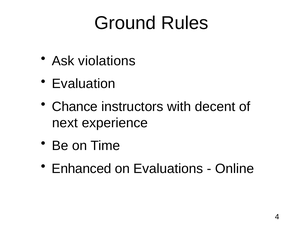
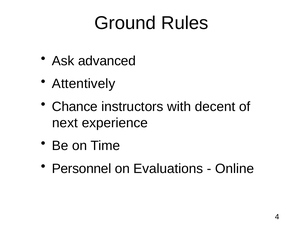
violations: violations -> advanced
Evaluation: Evaluation -> Attentively
Enhanced: Enhanced -> Personnel
